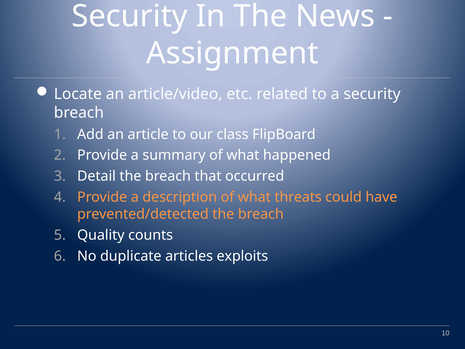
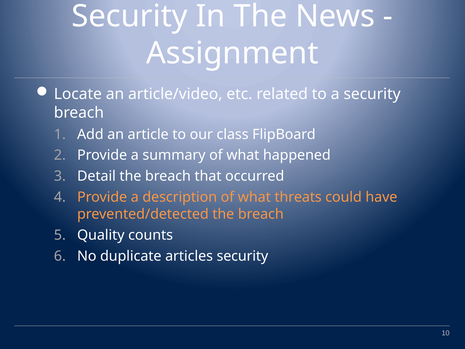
articles exploits: exploits -> security
